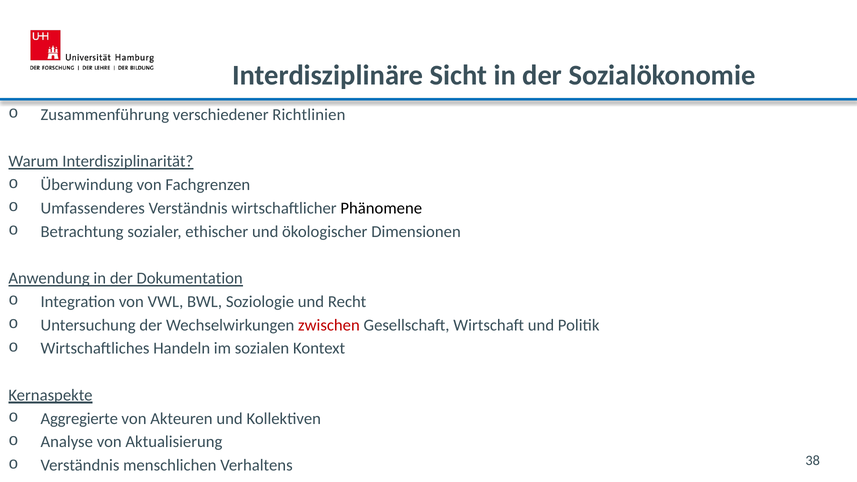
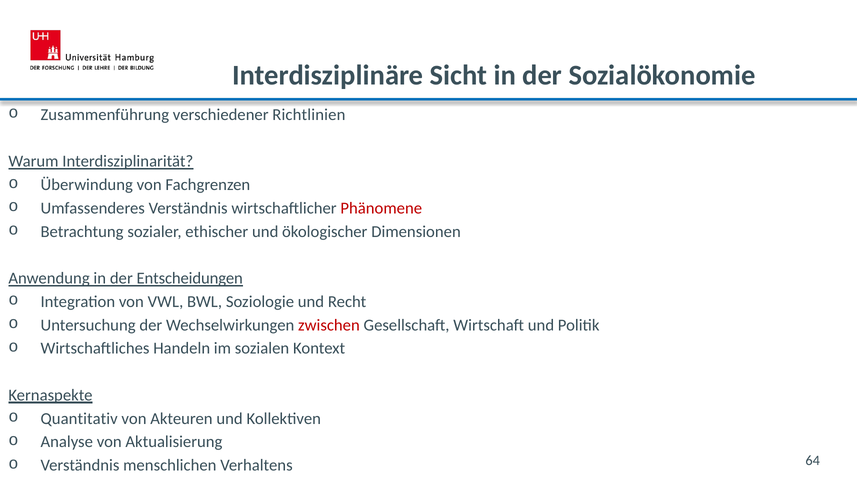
Phänomene colour: black -> red
Dokumentation: Dokumentation -> Entscheidungen
Aggregierte: Aggregierte -> Quantitativ
38: 38 -> 64
